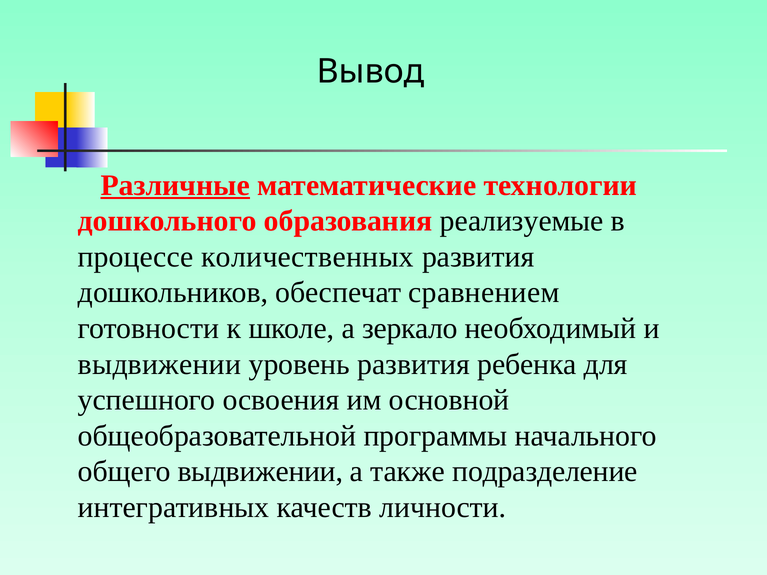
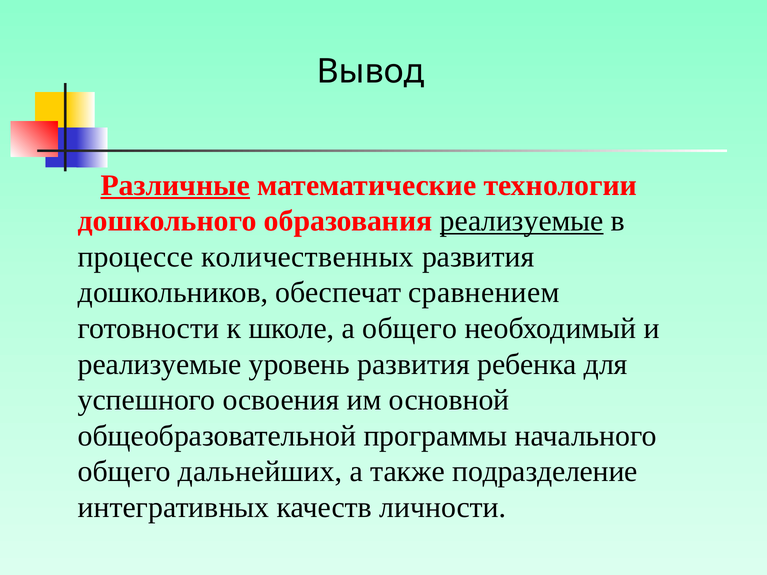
реализуемые at (522, 221) underline: none -> present
а зеркало: зеркало -> общего
выдвижении at (159, 364): выдвижении -> реализуемые
общего выдвижении: выдвижении -> дальнейших
